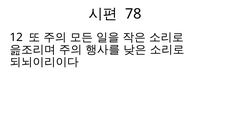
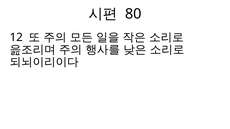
78: 78 -> 80
